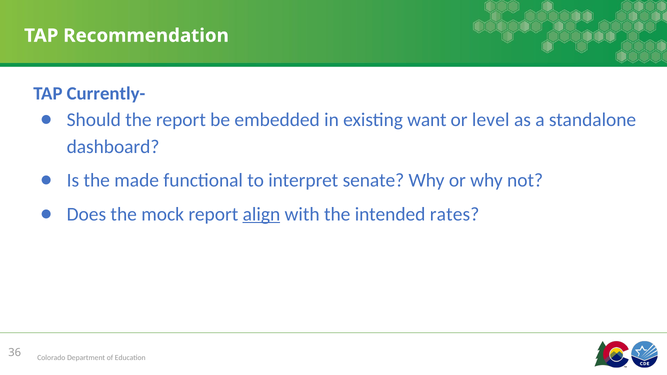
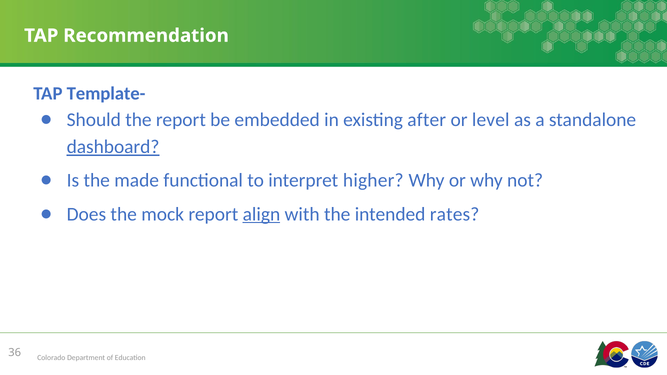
Currently-: Currently- -> Template-
want: want -> after
dashboard underline: none -> present
senate: senate -> higher
